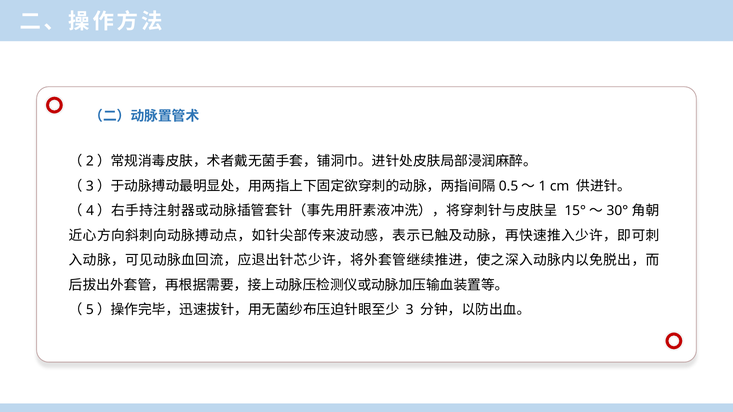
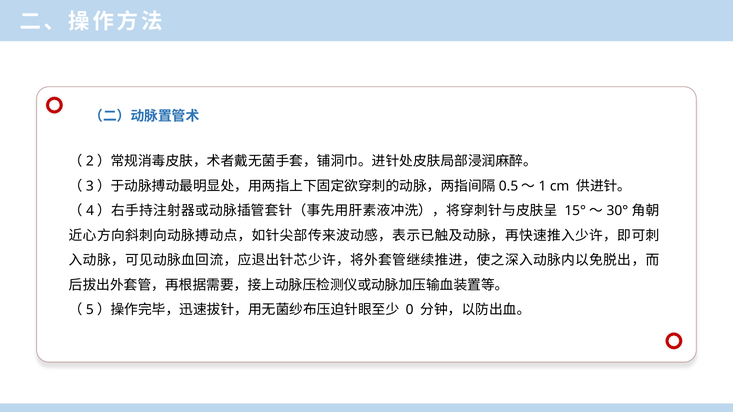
3: 3 -> 0
